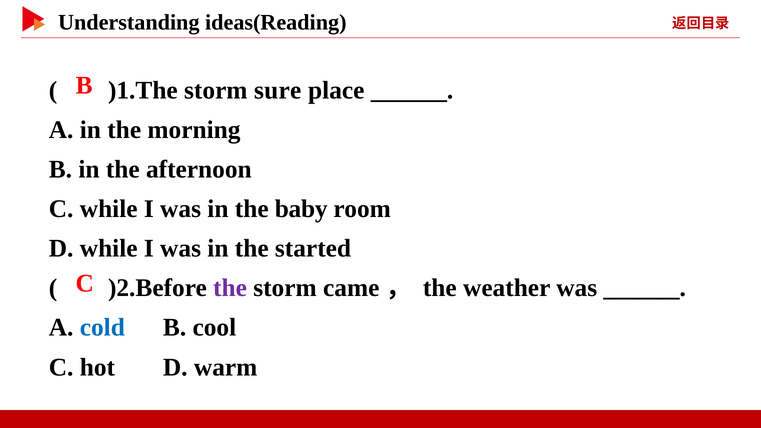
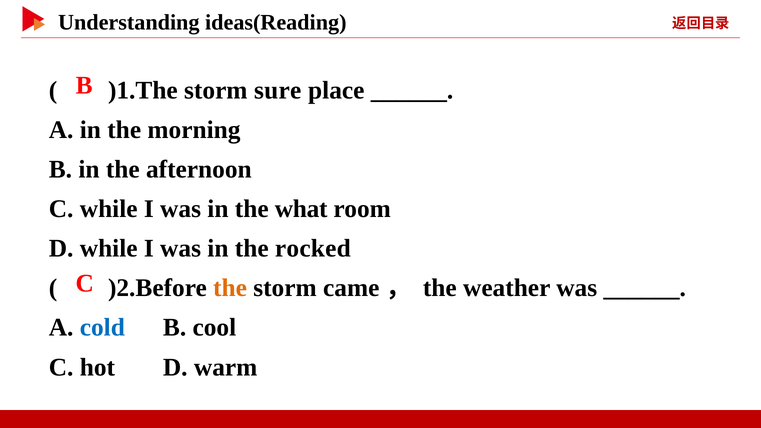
baby: baby -> what
started: started -> rocked
the at (230, 288) colour: purple -> orange
